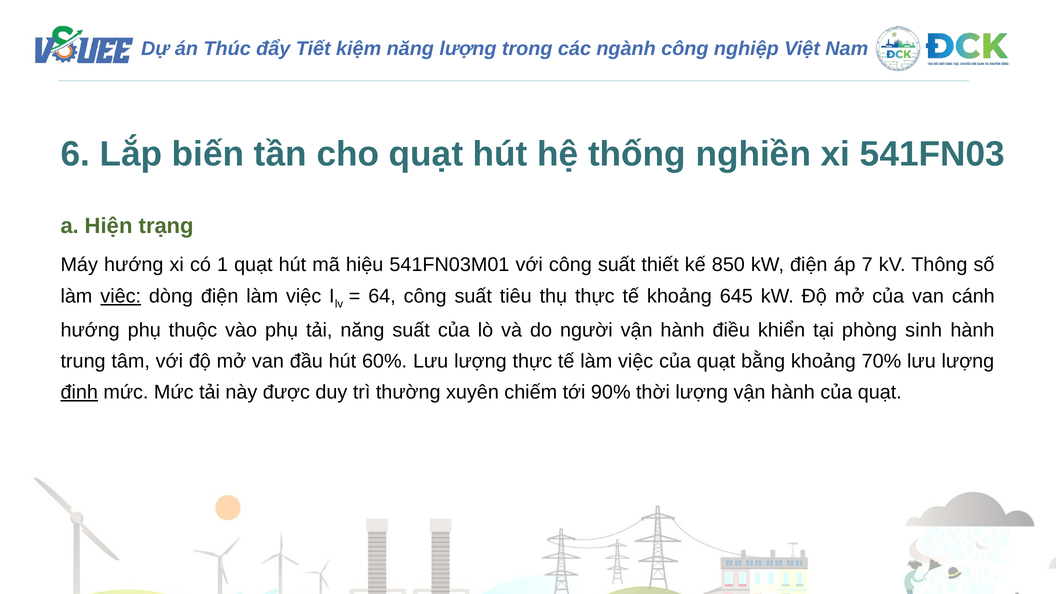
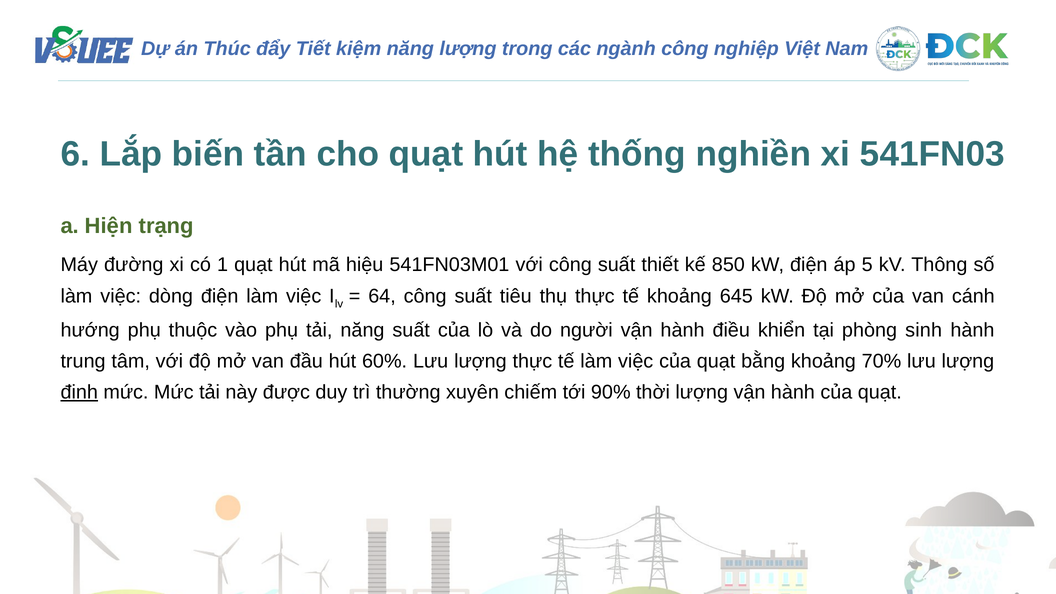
Máy hướng: hướng -> đường
7: 7 -> 5
việc at (121, 296) underline: present -> none
